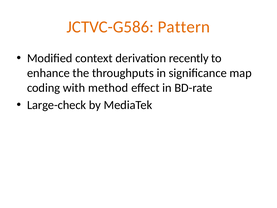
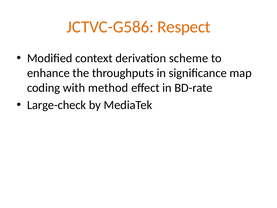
Pattern: Pattern -> Respect
recently: recently -> scheme
